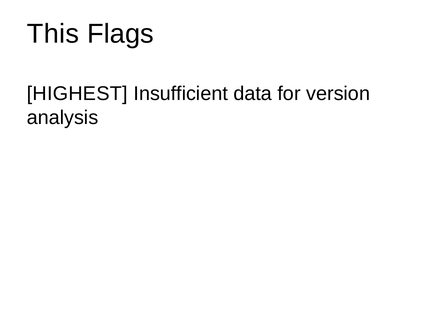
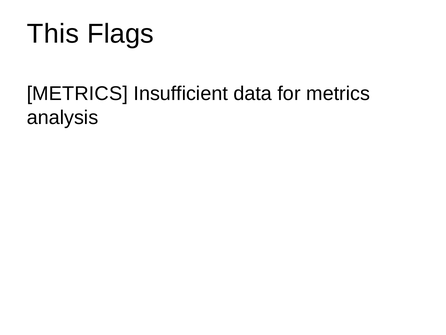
HIGHEST at (77, 94): HIGHEST -> METRICS
for version: version -> metrics
